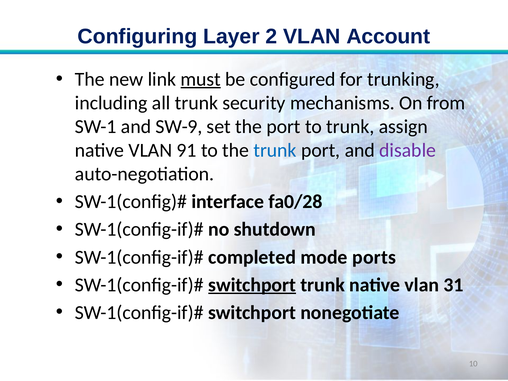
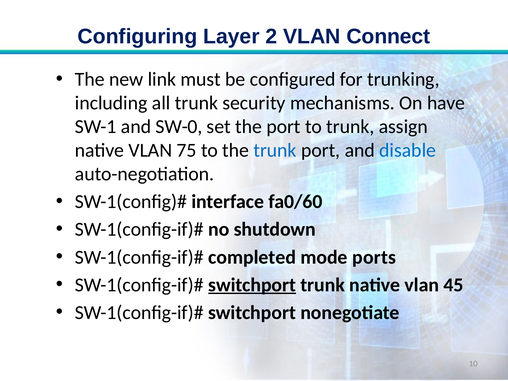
Account: Account -> Connect
must underline: present -> none
from: from -> have
SW-9: SW-9 -> SW-0
91: 91 -> 75
disable colour: purple -> blue
fa0/28: fa0/28 -> fa0/60
31: 31 -> 45
